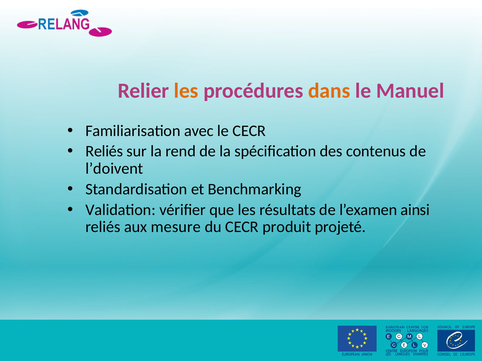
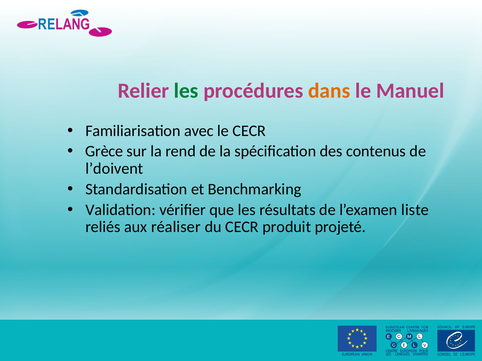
les at (186, 91) colour: orange -> green
Reliés at (104, 152): Reliés -> Grèce
ainsi: ainsi -> liste
mesure: mesure -> réaliser
